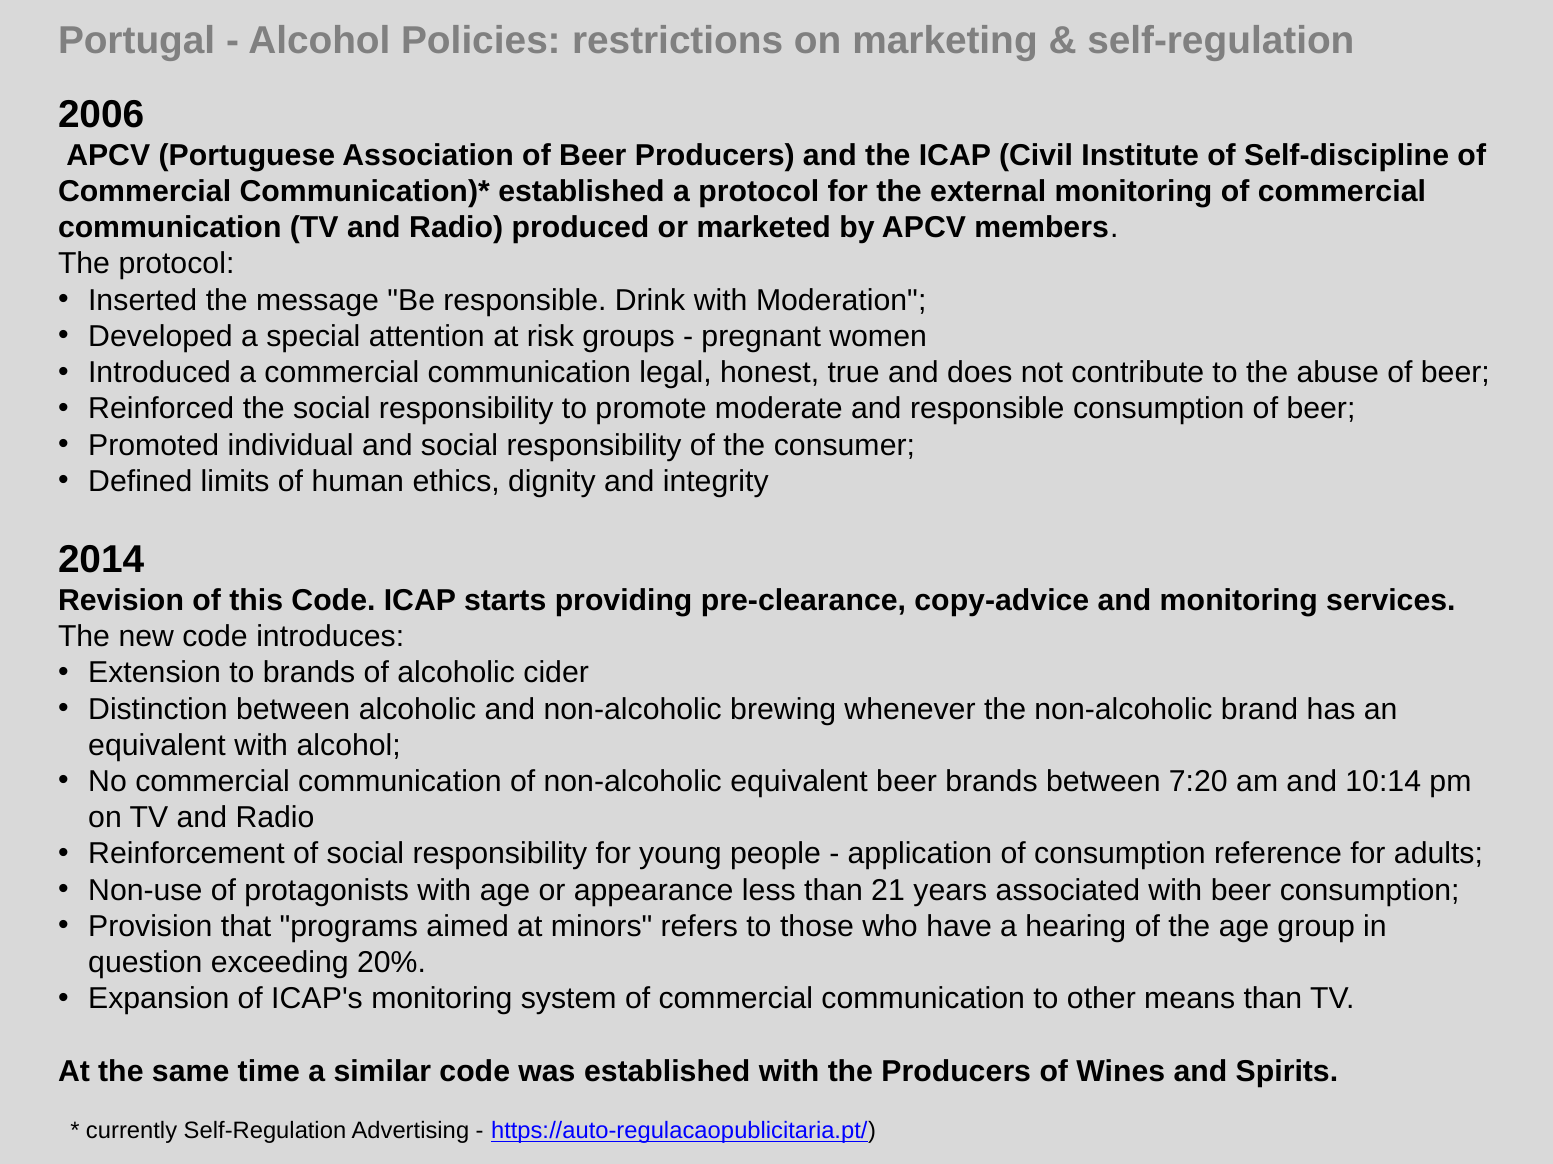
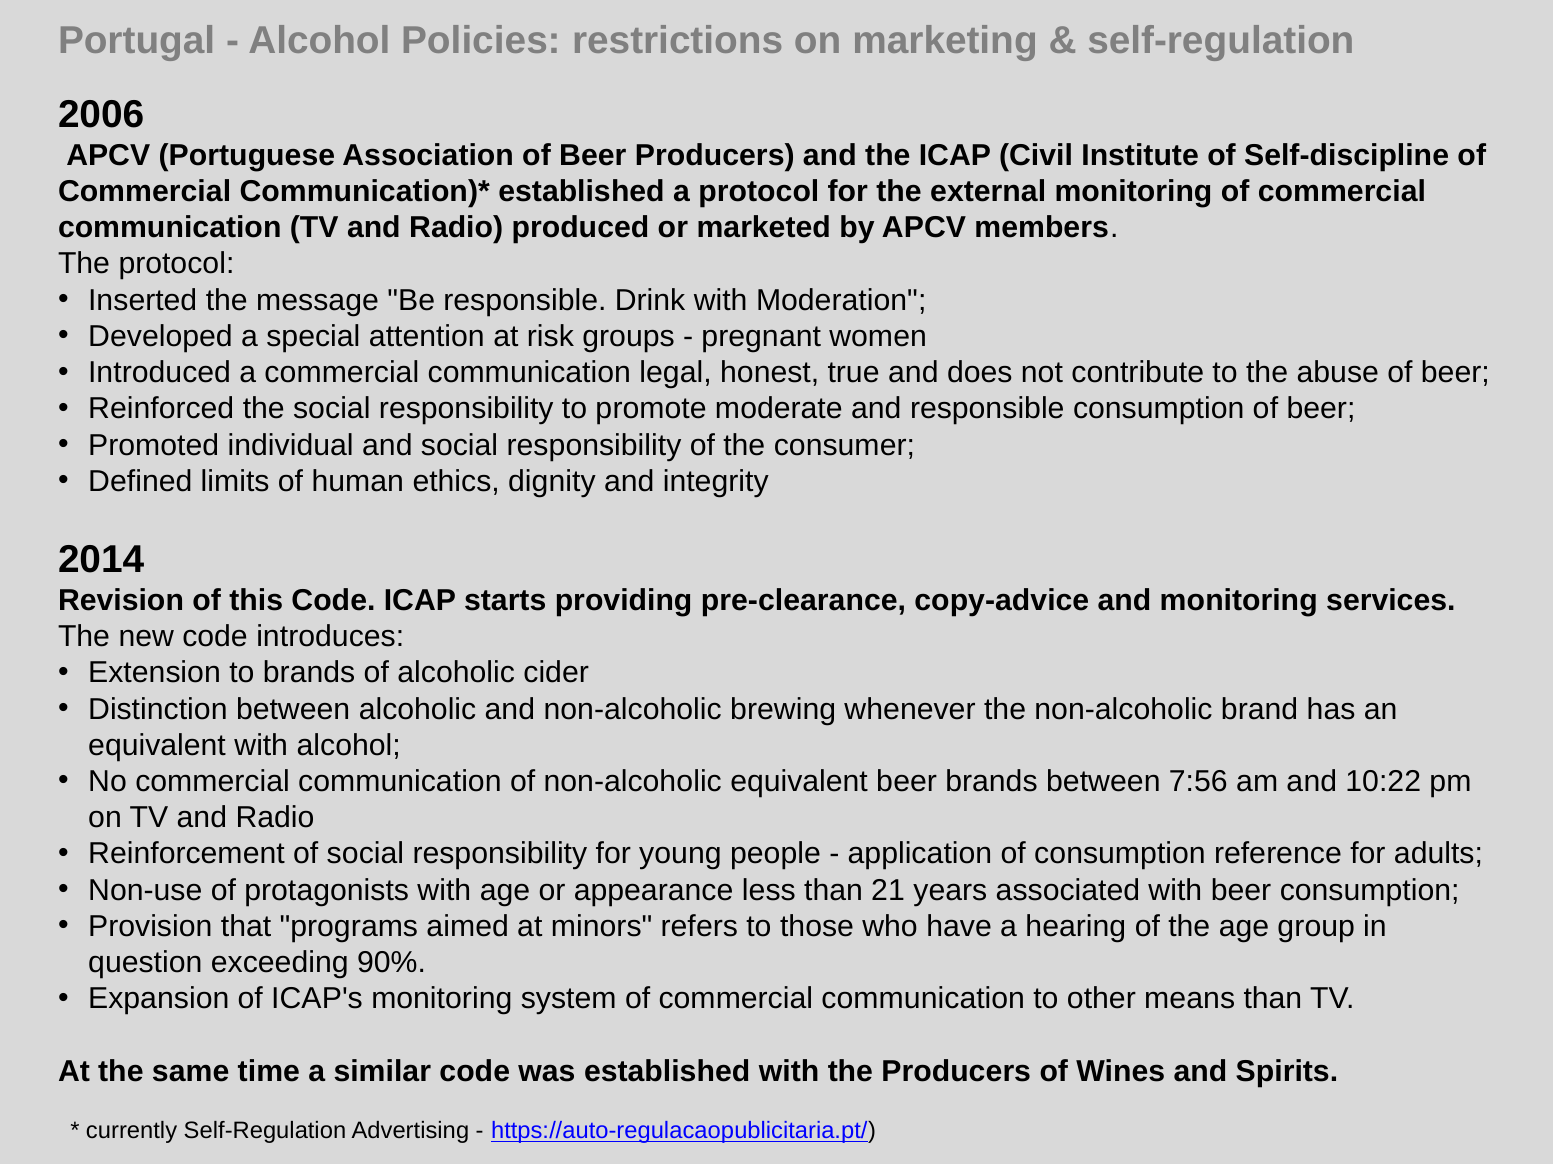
7:20: 7:20 -> 7:56
10:14: 10:14 -> 10:22
20%: 20% -> 90%
